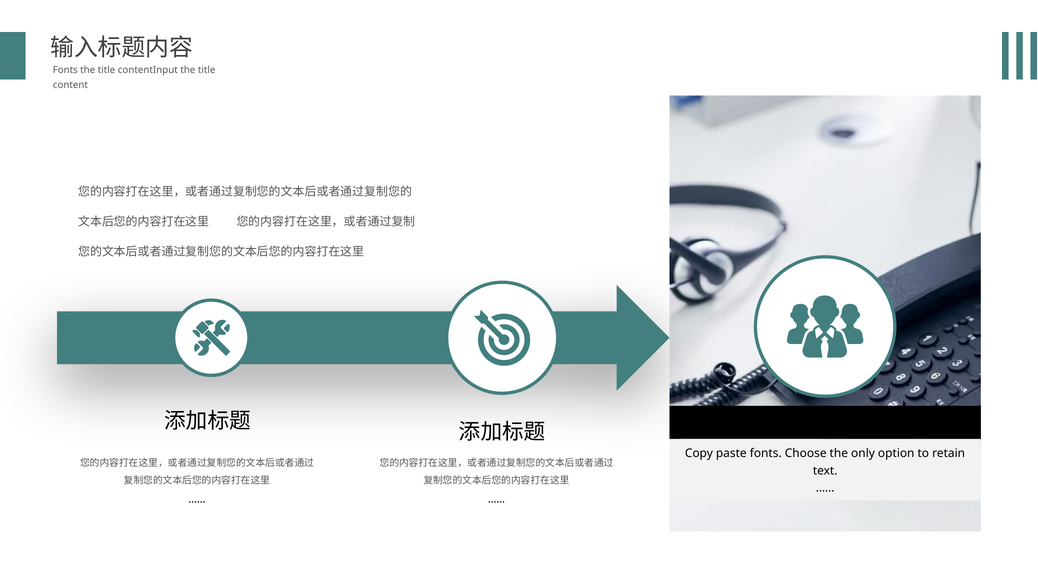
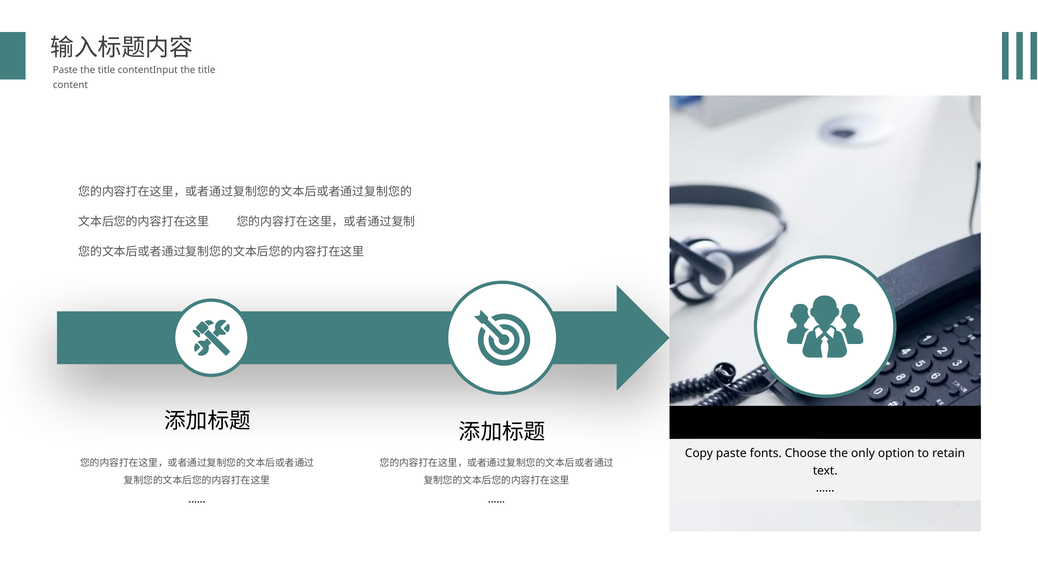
Fonts at (65, 70): Fonts -> Paste
